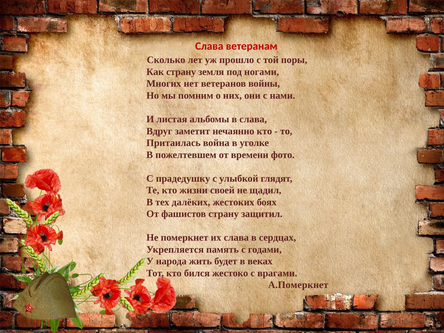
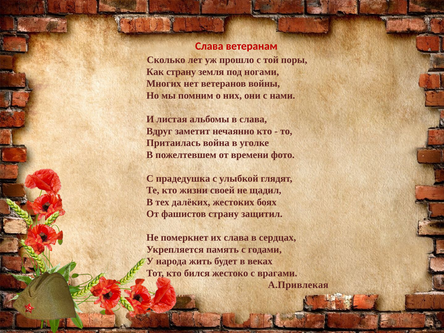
прадедушку: прадедушку -> прадедушка
А.Померкнет: А.Померкнет -> А.Привлекая
